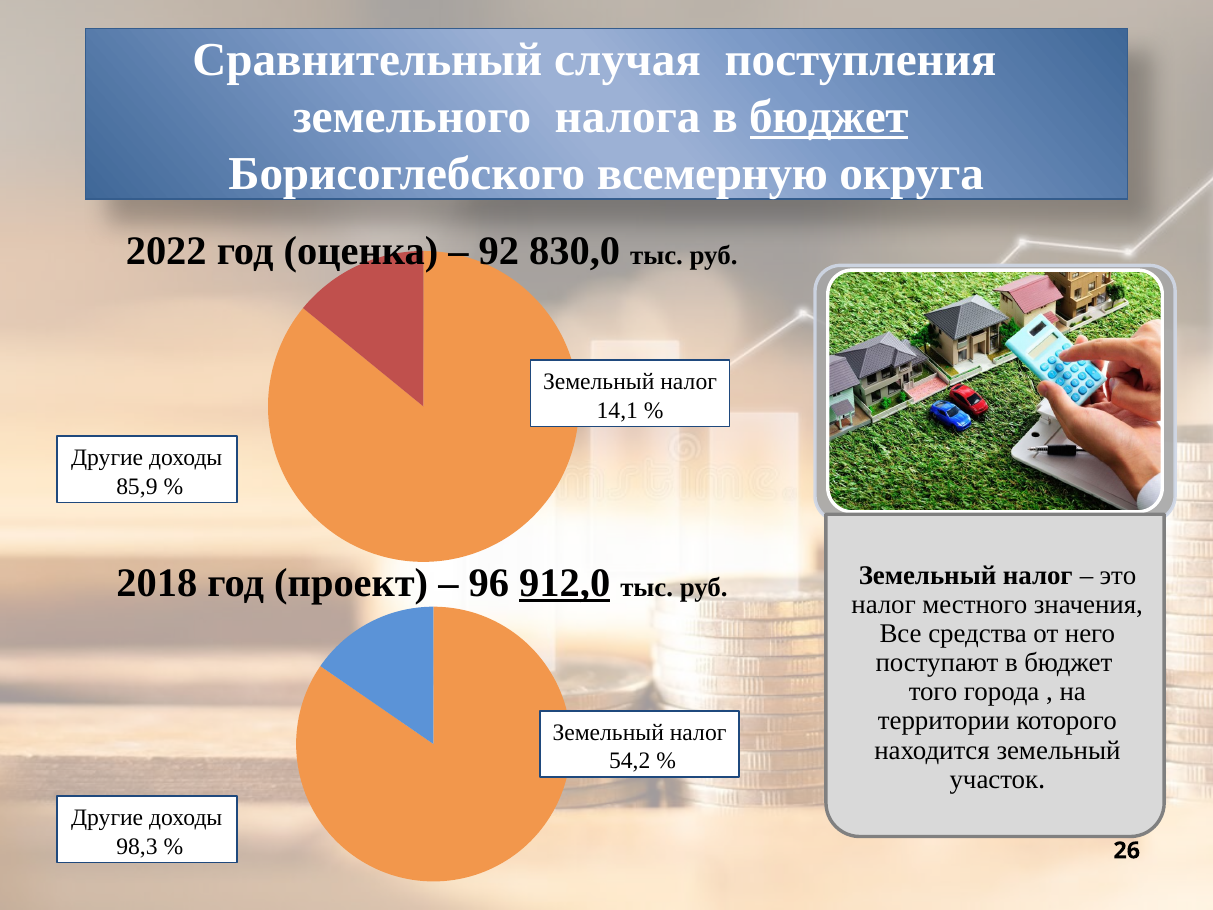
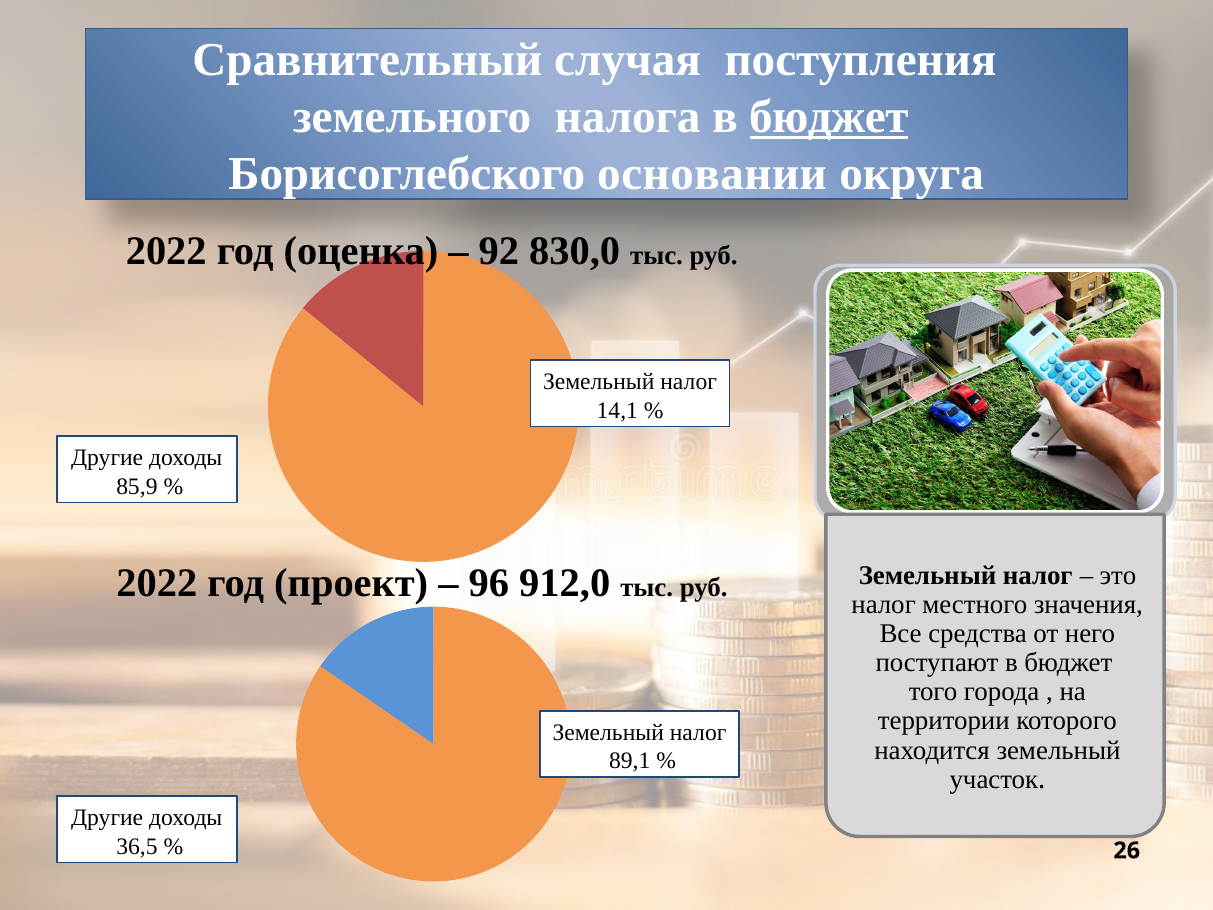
всемерную: всемерную -> основании
2018 at (157, 583): 2018 -> 2022
912,0 underline: present -> none
54,2: 54,2 -> 89,1
98,3: 98,3 -> 36,5
